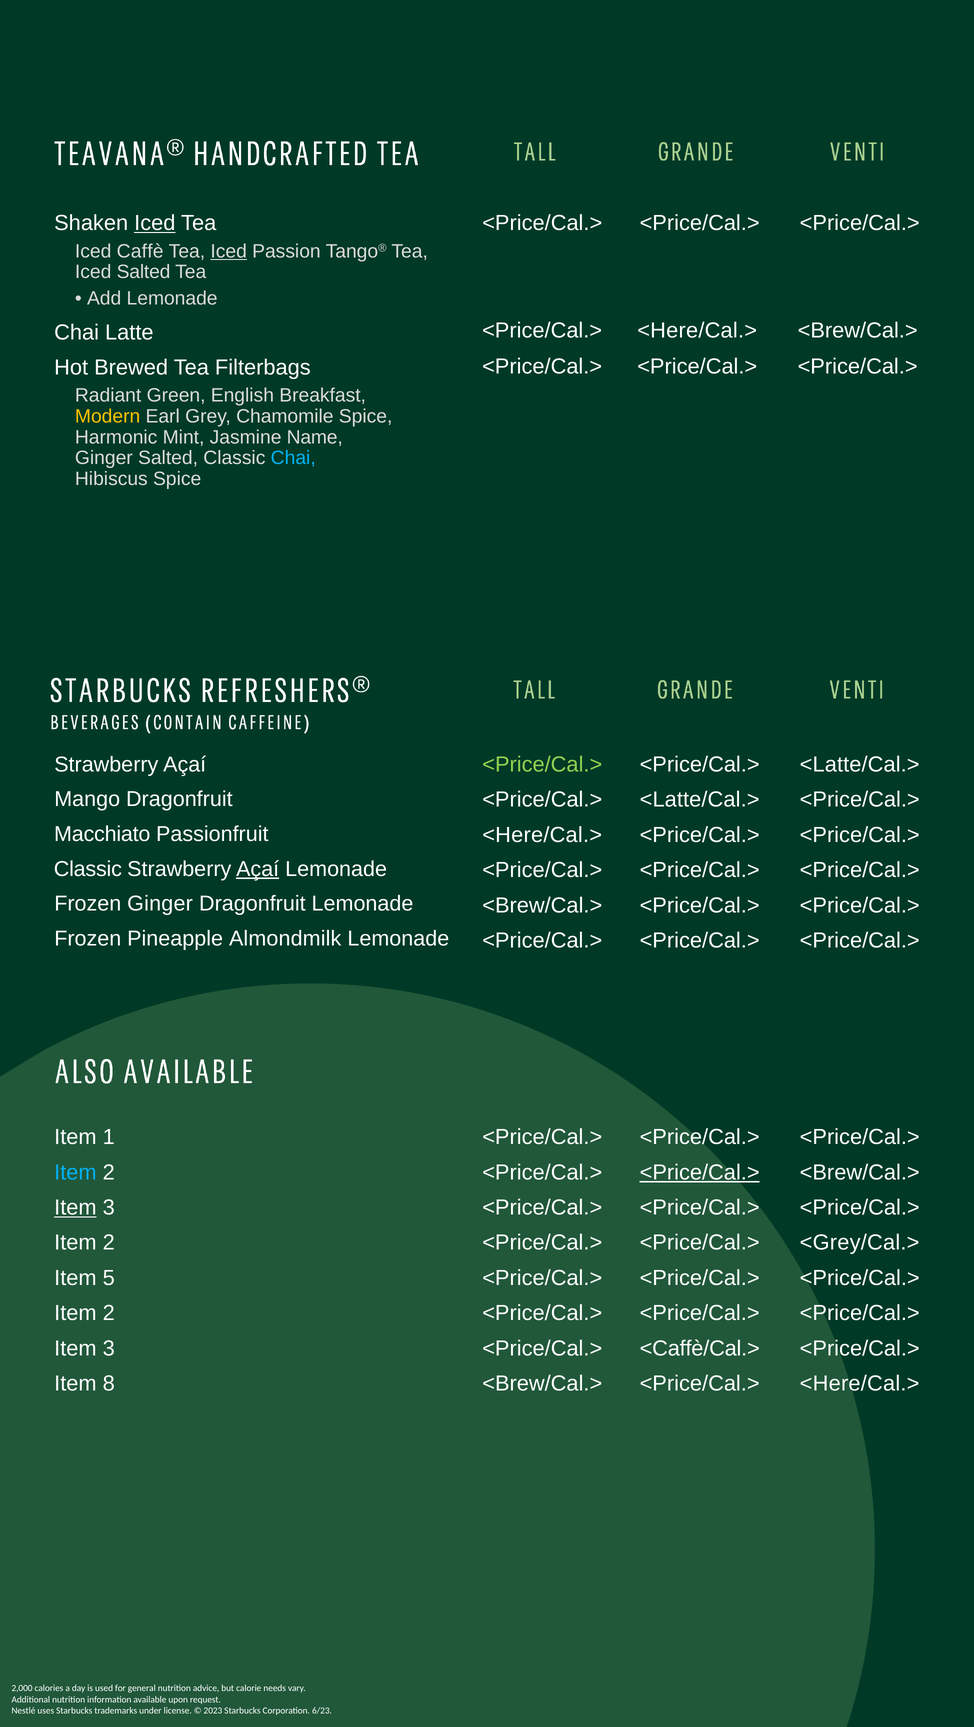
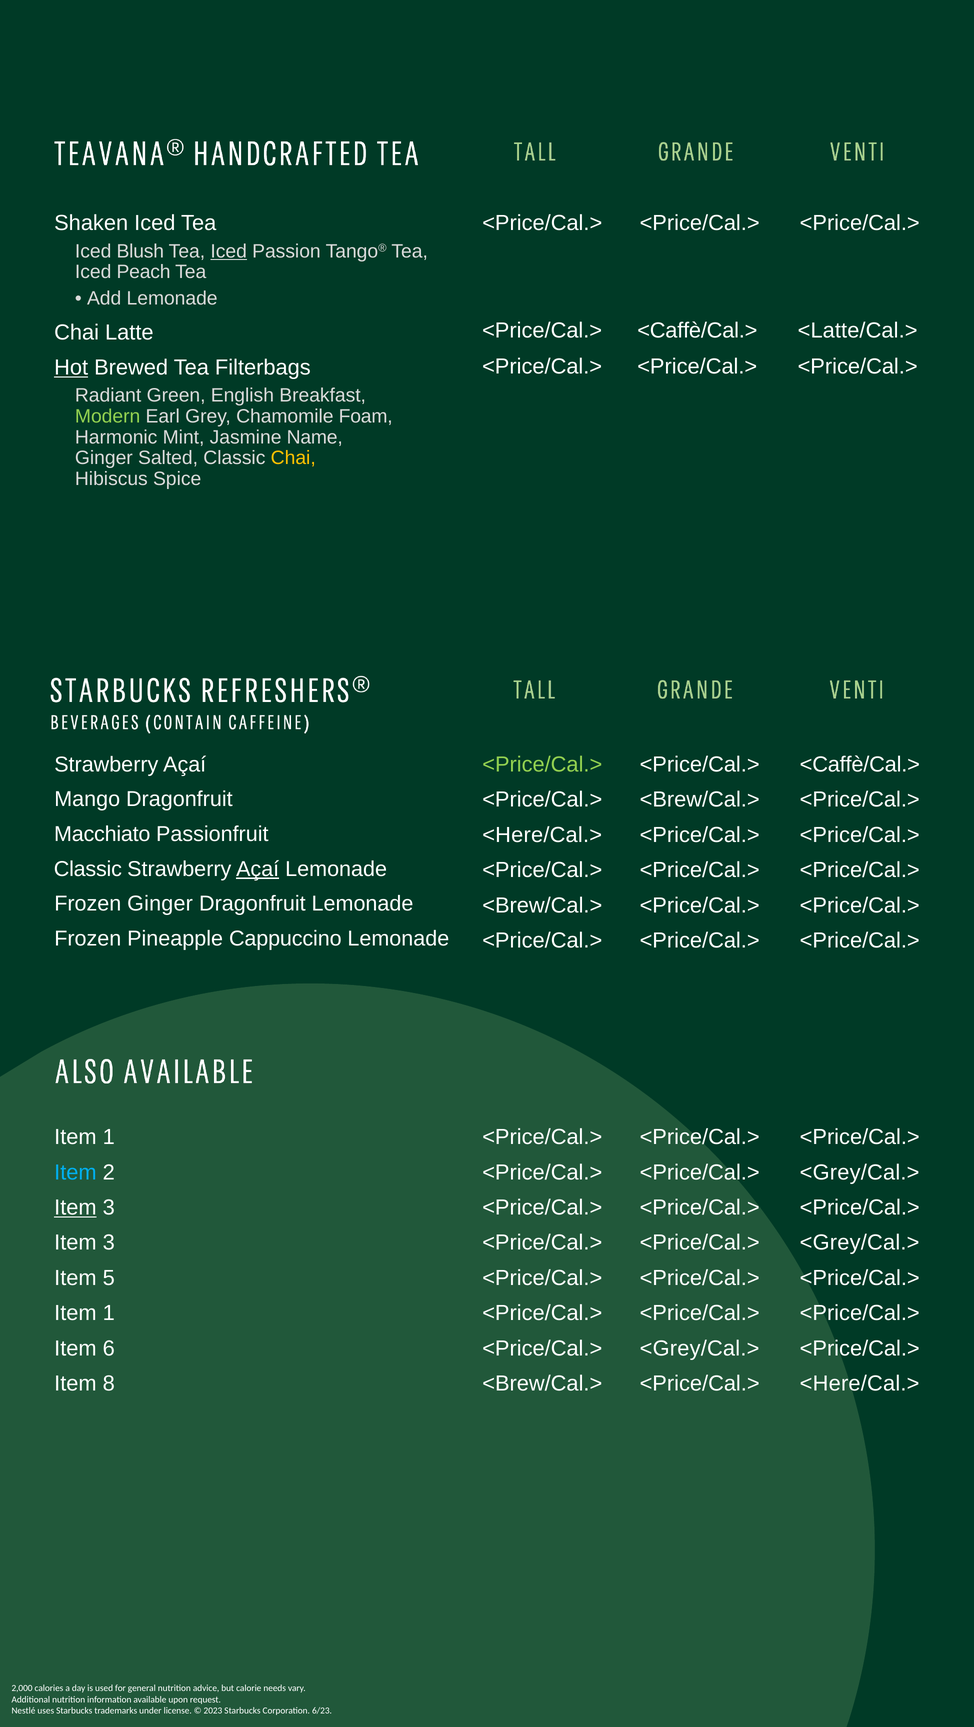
Iced at (155, 223) underline: present -> none
Caffè: Caffè -> Blush
Iced Salted: Salted -> Peach
<Here/Cal.> at (697, 330): <Here/Cal.> -> <Caffè/Cal.>
<Brew/Cal.> at (858, 330): <Brew/Cal.> -> <Latte/Cal.>
Hot underline: none -> present
Modern colour: yellow -> light green
Chamomile Spice: Spice -> Foam
Chai at (293, 458) colour: light blue -> yellow
<Latte/Cal.> at (860, 764): <Latte/Cal.> -> <Caffè/Cal.>
<Latte/Cal.> at (700, 800): <Latte/Cal.> -> <Brew/Cal.>
Almondmilk: Almondmilk -> Cappuccino
<Price/Cal.> at (700, 1172) underline: present -> none
<Brew/Cal.> at (860, 1172): <Brew/Cal.> -> <Grey/Cal.>
2 at (109, 1242): 2 -> 3
2 at (109, 1313): 2 -> 1
3 at (109, 1348): 3 -> 6
<Caffè/Cal.> at (700, 1348): <Caffè/Cal.> -> <Grey/Cal.>
